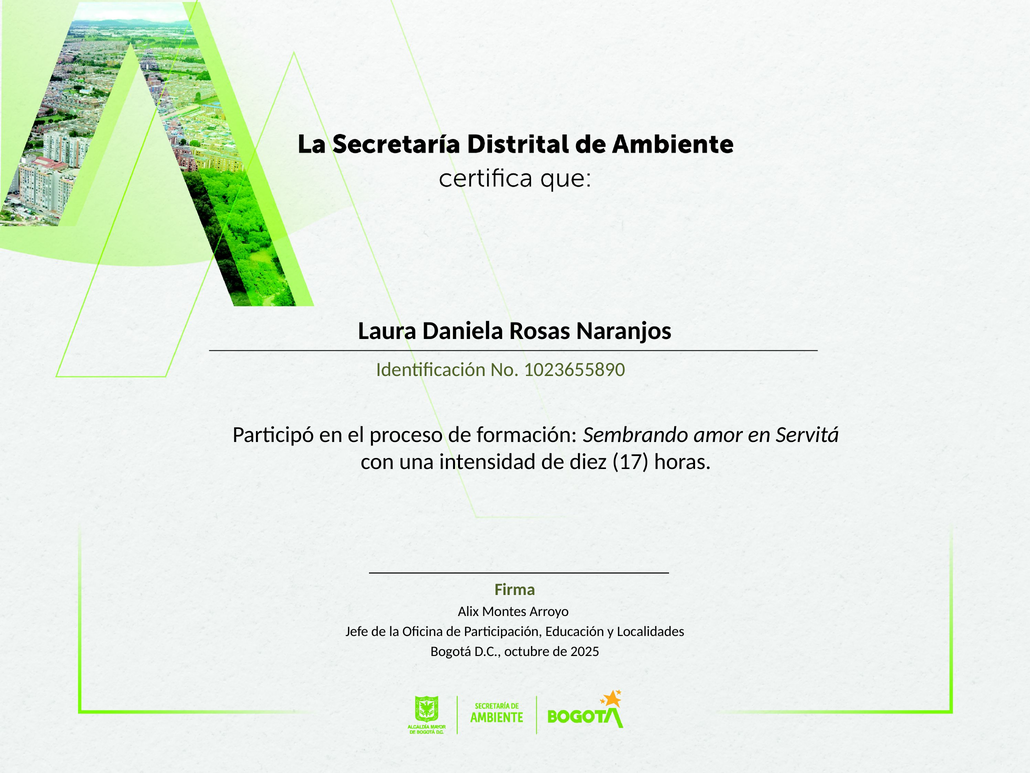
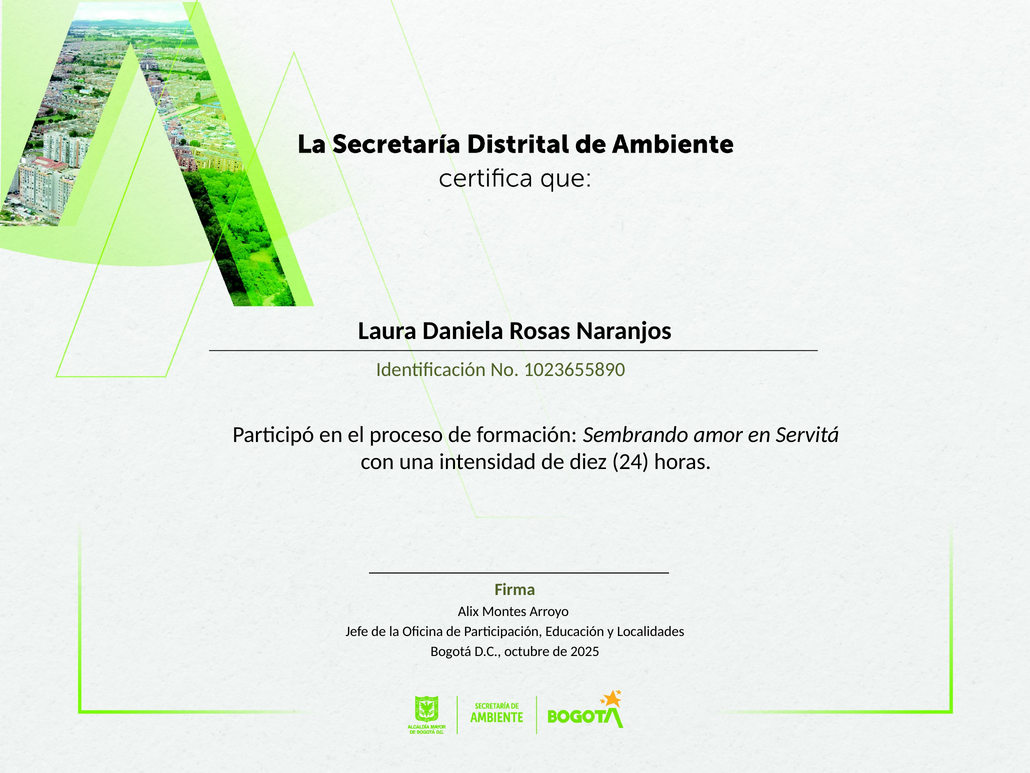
17: 17 -> 24
